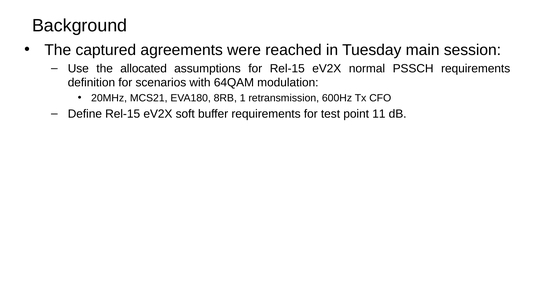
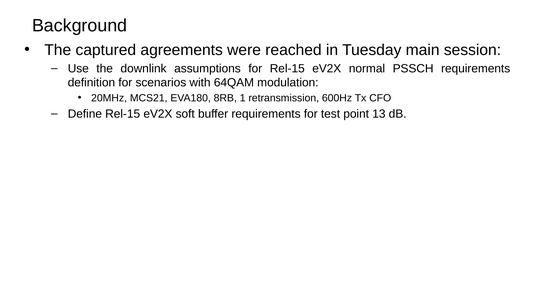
allocated: allocated -> downlink
11: 11 -> 13
